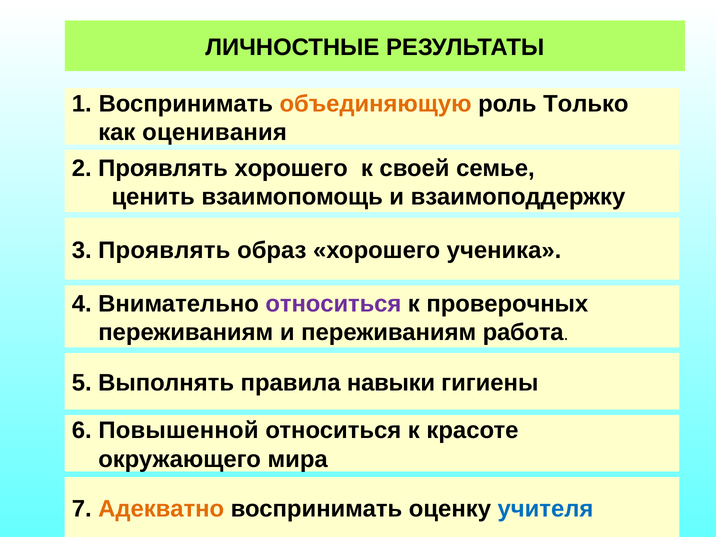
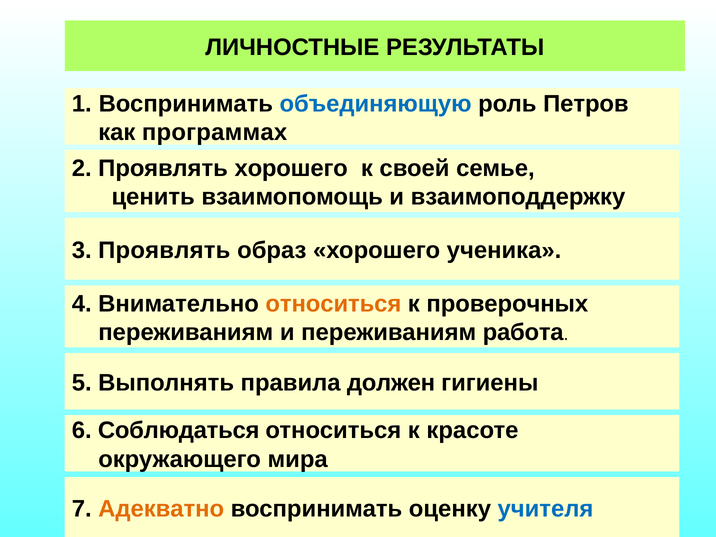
объединяющую colour: orange -> blue
Только: Только -> Петров
оценивания: оценивания -> программах
относиться at (333, 304) colour: purple -> orange
навыки: навыки -> должен
Повышенной: Повышенной -> Соблюдаться
